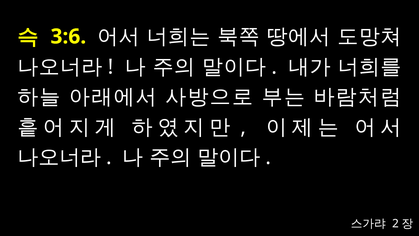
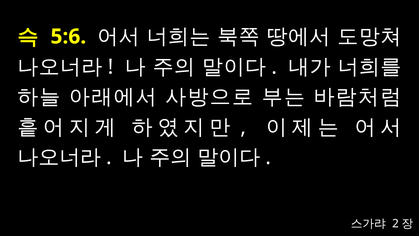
3:6: 3:6 -> 5:6
